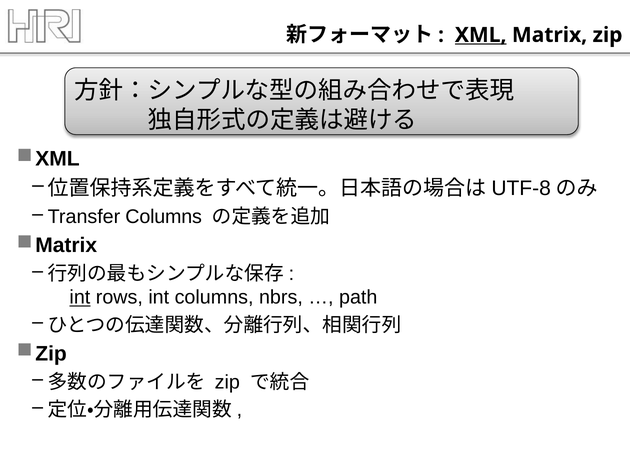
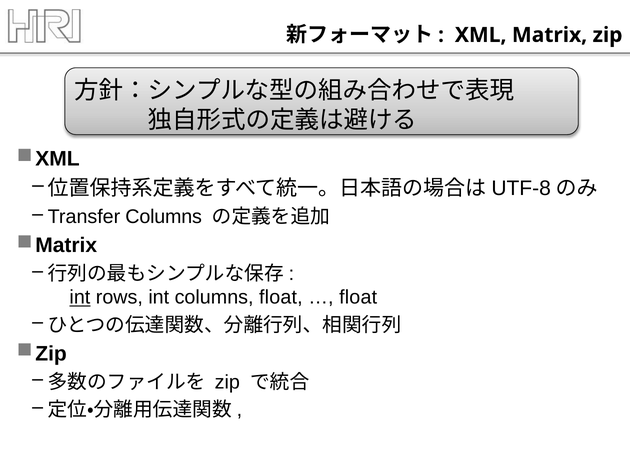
XML underline: present -> none
columns nbrs: nbrs -> float
path at (358, 297): path -> float
